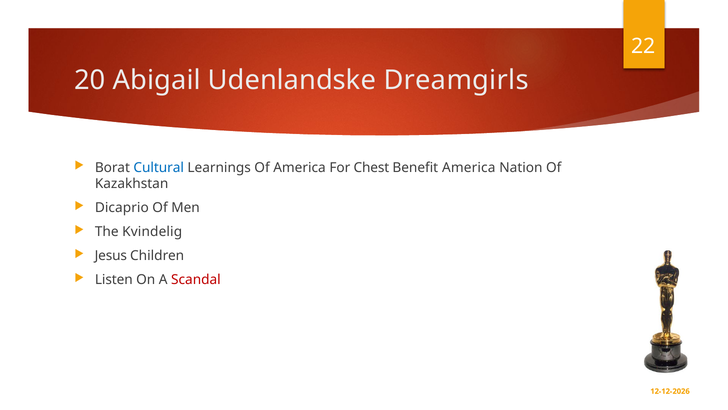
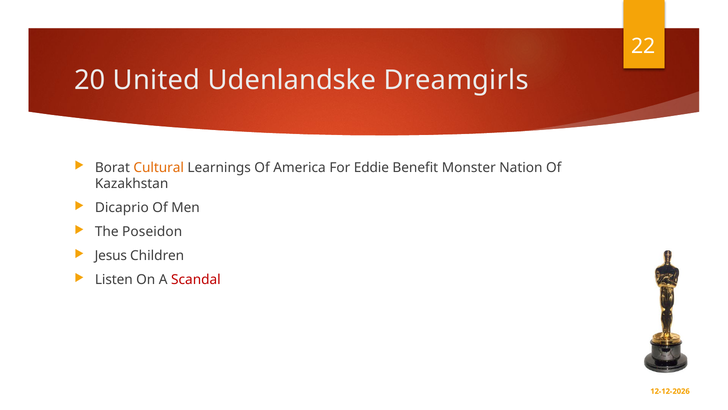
Abigail: Abigail -> United
Cultural colour: blue -> orange
Chest: Chest -> Eddie
Benefit America: America -> Monster
Kvindelig: Kvindelig -> Poseidon
